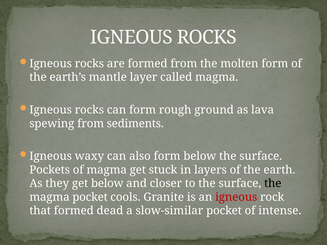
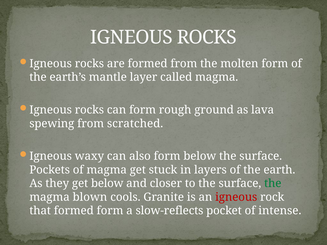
sediments: sediments -> scratched
the at (273, 184) colour: black -> green
magma pocket: pocket -> blown
formed dead: dead -> form
slow-similar: slow-similar -> slow-reflects
